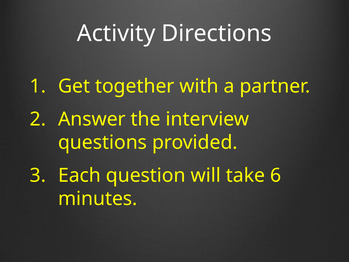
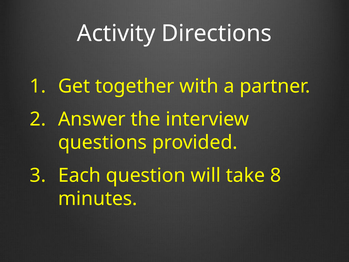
6: 6 -> 8
